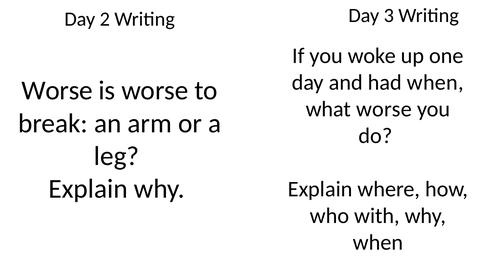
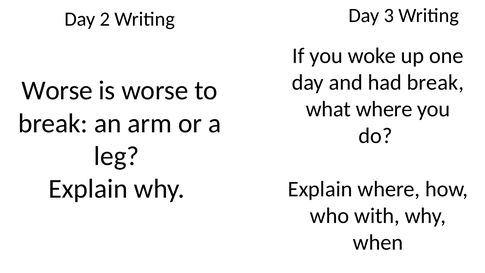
had when: when -> break
what worse: worse -> where
